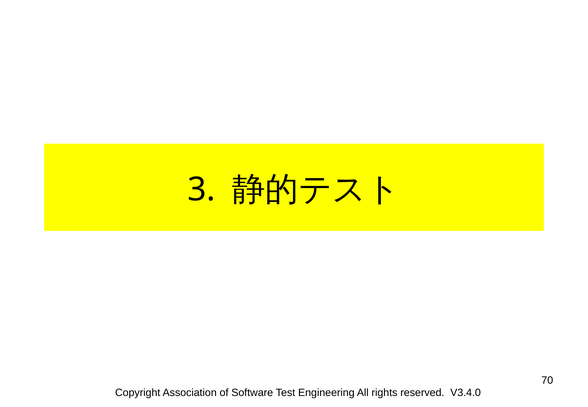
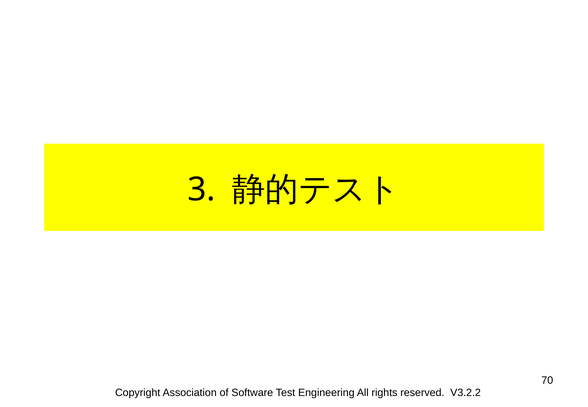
V3.4.0: V3.4.0 -> V3.2.2
